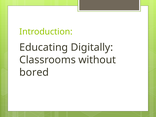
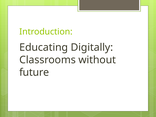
bored: bored -> future
